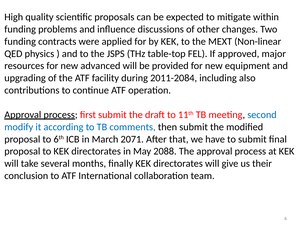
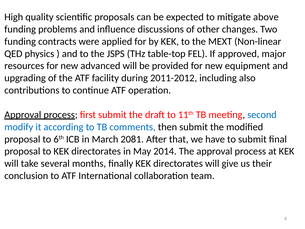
within: within -> above
2011-2084: 2011-2084 -> 2011-2012
2071: 2071 -> 2081
2088: 2088 -> 2014
